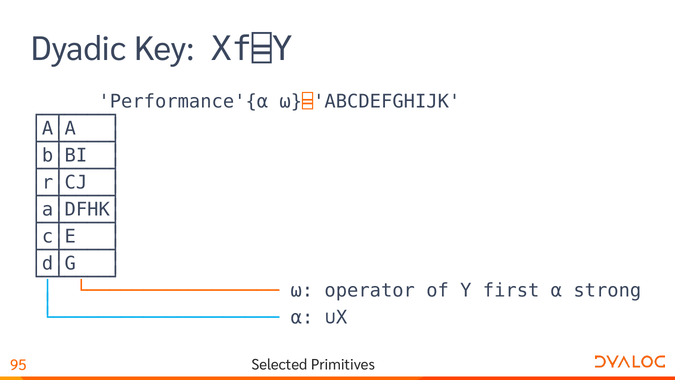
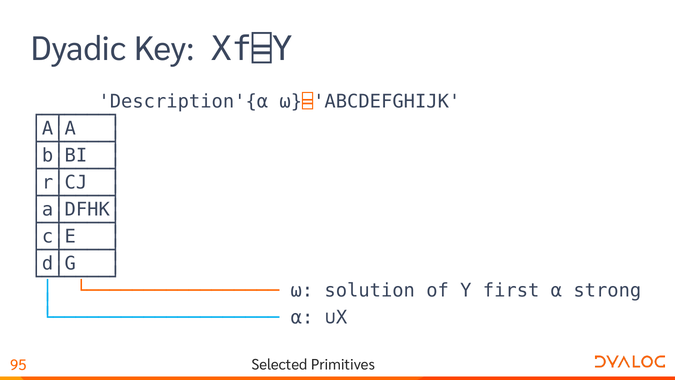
Performance'{⍺: Performance'{⍺ -> Description'{⍺
operator: operator -> solution
